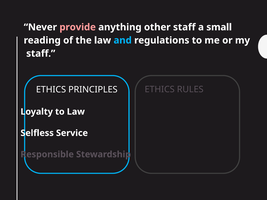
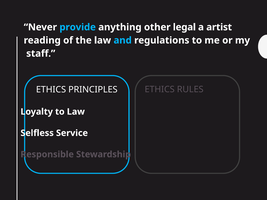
provide colour: pink -> light blue
other staff: staff -> legal
small: small -> artist
